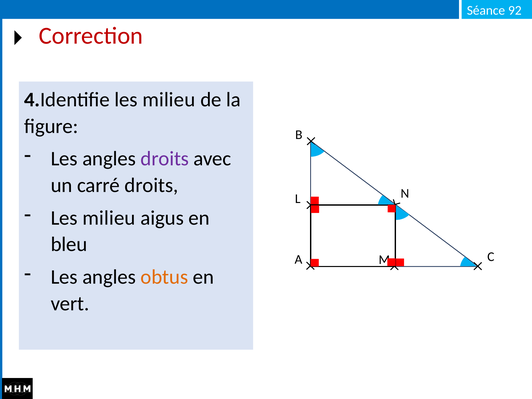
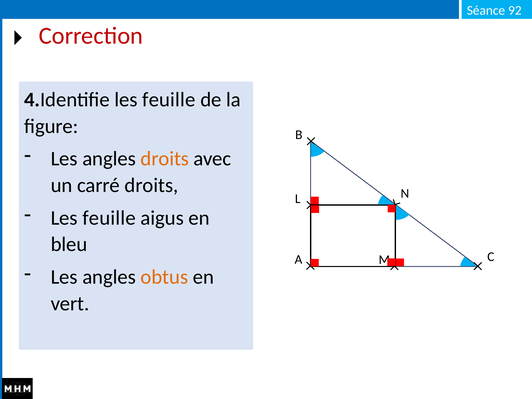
4.Identifie les milieu: milieu -> feuille
droits at (165, 159) colour: purple -> orange
milieu at (109, 218): milieu -> feuille
